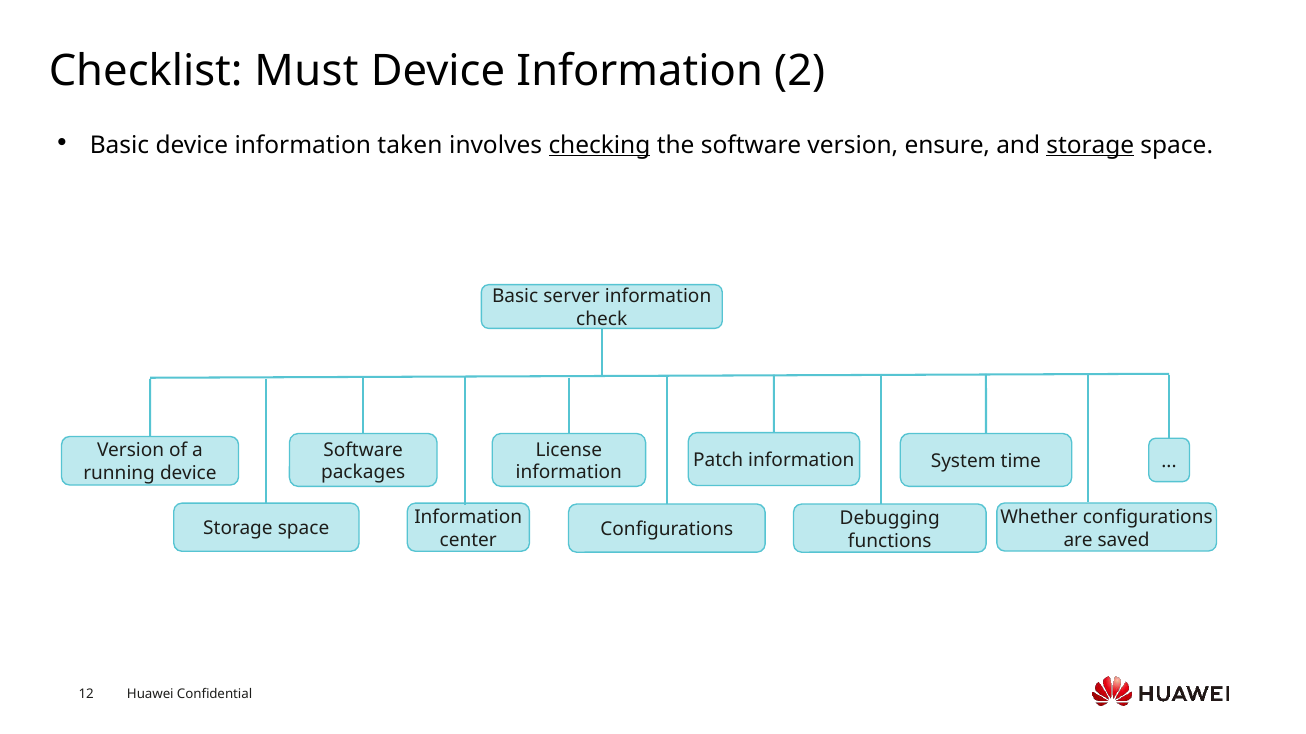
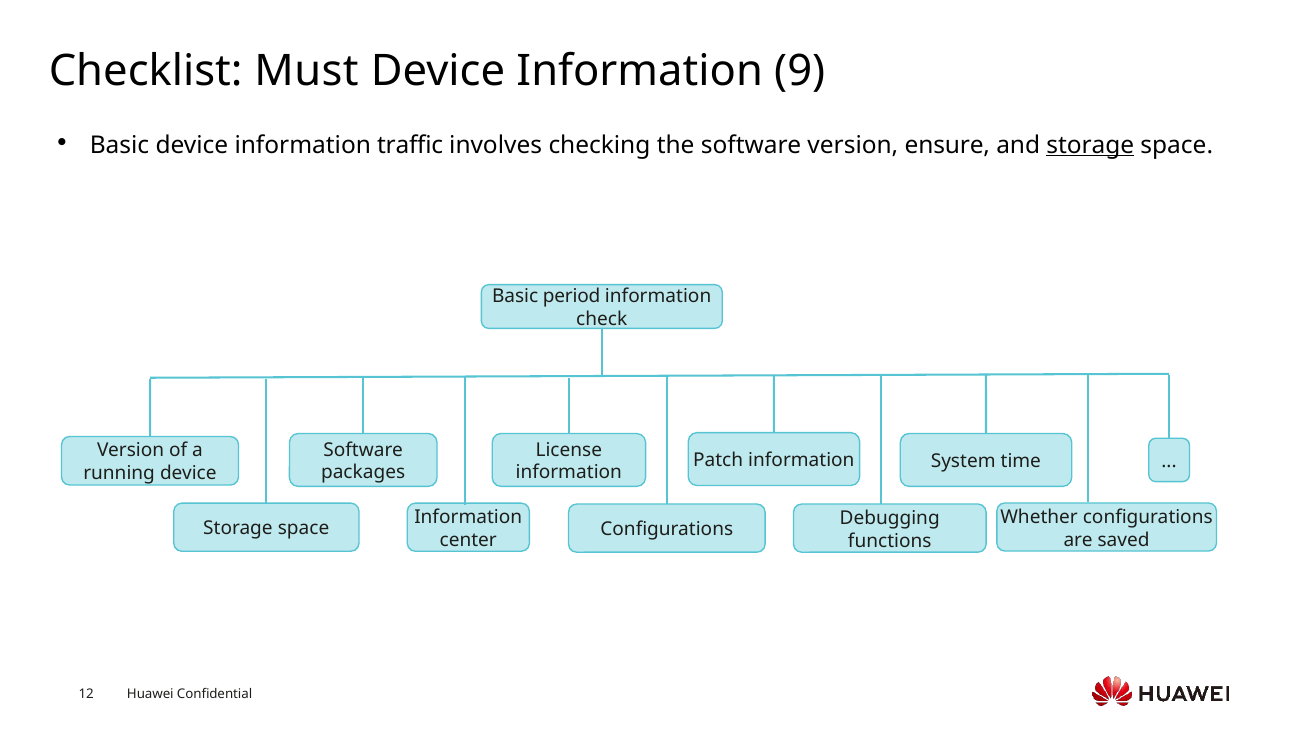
2: 2 -> 9
taken: taken -> traffic
checking underline: present -> none
server: server -> period
